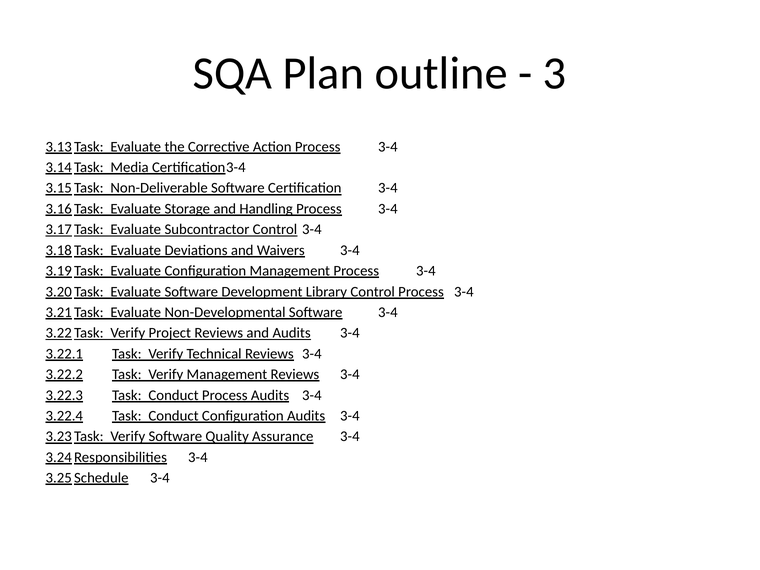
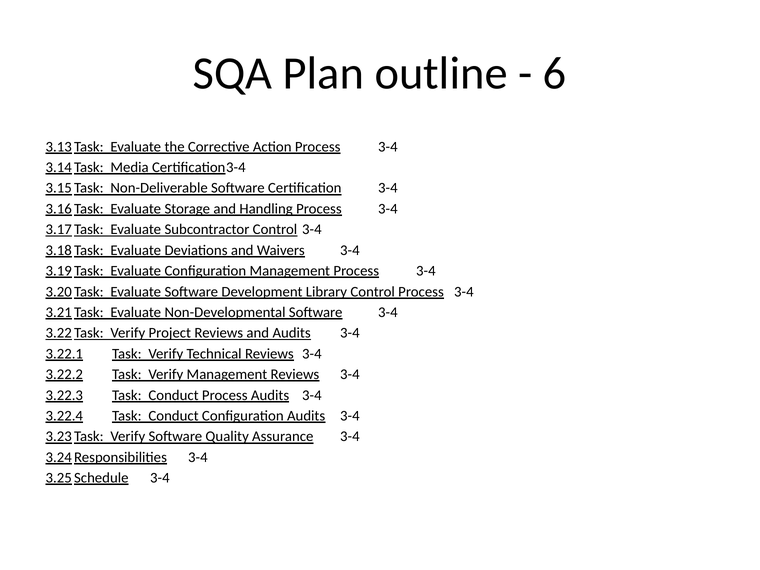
3: 3 -> 6
